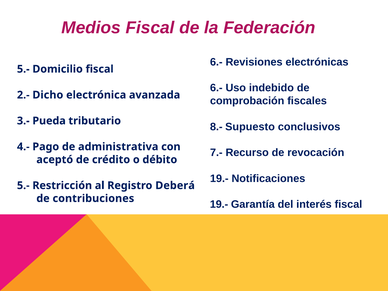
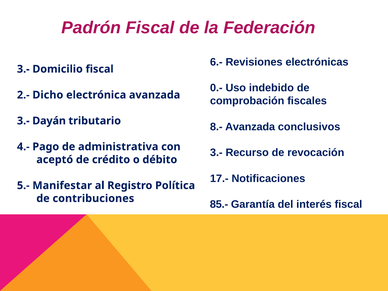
Medios: Medios -> Padrón
5.- at (23, 69): 5.- -> 3.-
6.- at (216, 88): 6.- -> 0.-
Pueda: Pueda -> Dayán
8.- Supuesto: Supuesto -> Avanzada
7.- at (216, 153): 7.- -> 3.-
19.- at (219, 178): 19.- -> 17.-
Restricción: Restricción -> Manifestar
Deberá: Deberá -> Política
19.- at (219, 204): 19.- -> 85.-
